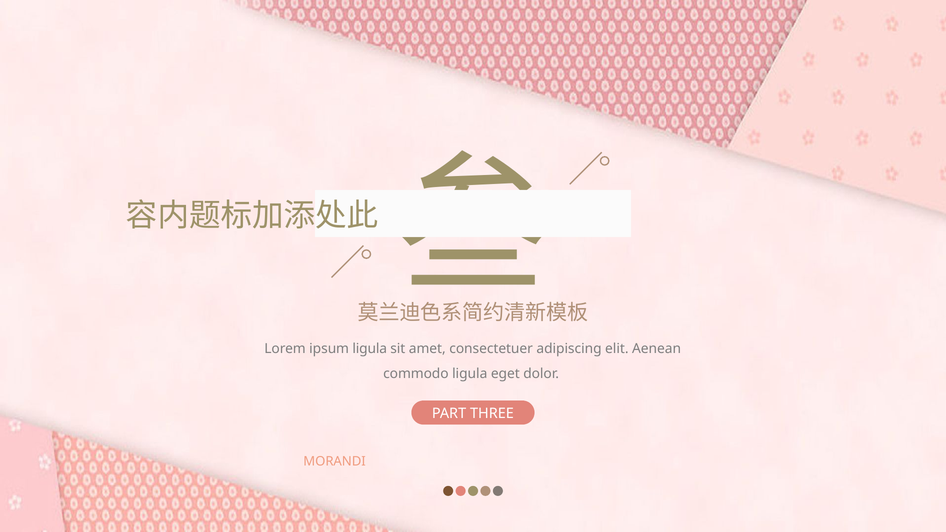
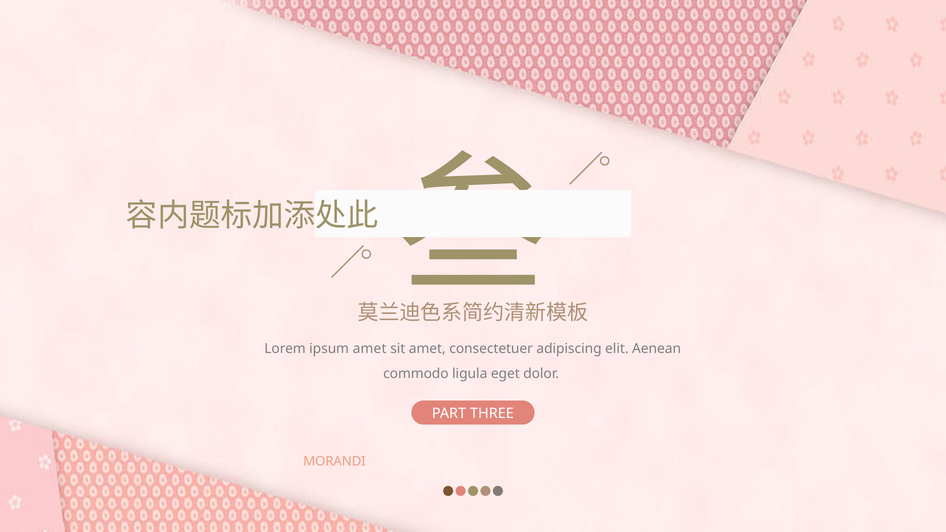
ipsum ligula: ligula -> amet
